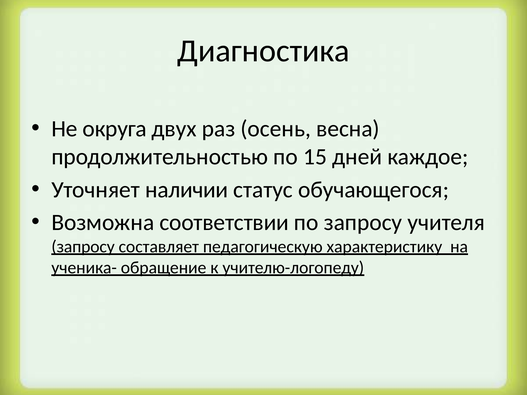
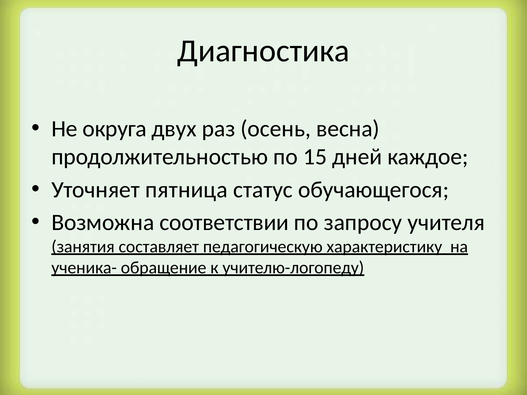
наличии: наличии -> пятница
запросу at (83, 247): запросу -> занятия
